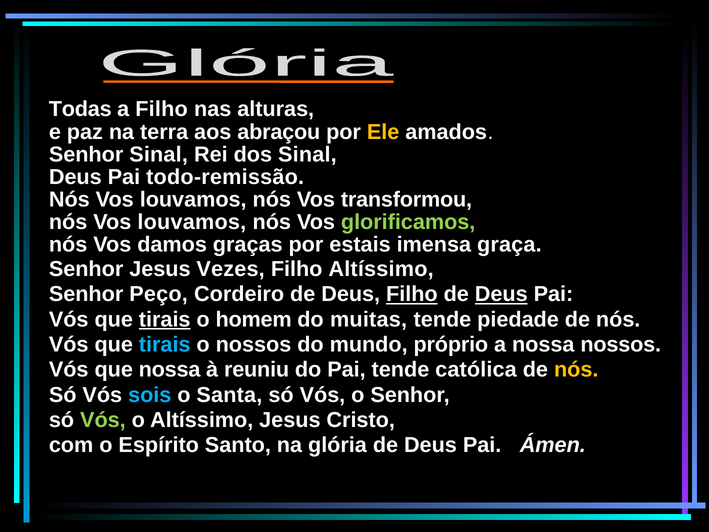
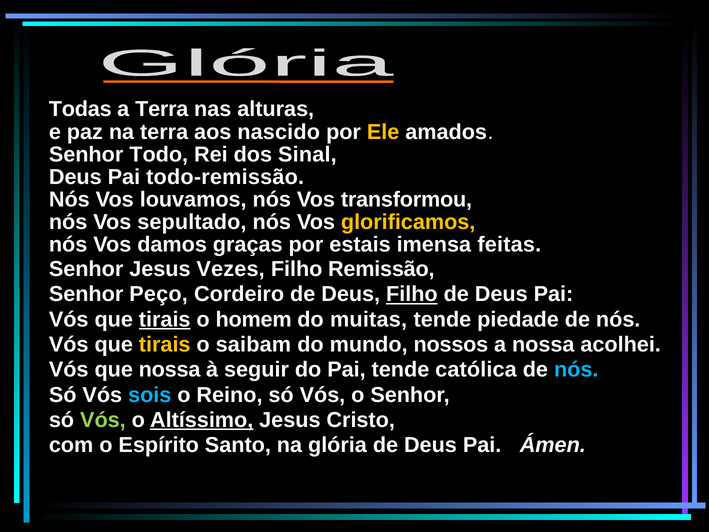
a Filho: Filho -> Terra
abraçou: abraçou -> nascido
Senhor Sinal: Sinal -> Todo
louvamos at (192, 222): louvamos -> sepultado
glorificamos colour: light green -> yellow
graça: graça -> feitas
Filho Altíssimo: Altíssimo -> Remissão
Deus at (501, 294) underline: present -> none
tirais at (165, 344) colour: light blue -> yellow
o nossos: nossos -> saibam
próprio: próprio -> nossos
nossa nossos: nossos -> acolhei
reuniu: reuniu -> seguir
nós at (576, 370) colour: yellow -> light blue
Santa: Santa -> Reino
Altíssimo at (202, 420) underline: none -> present
